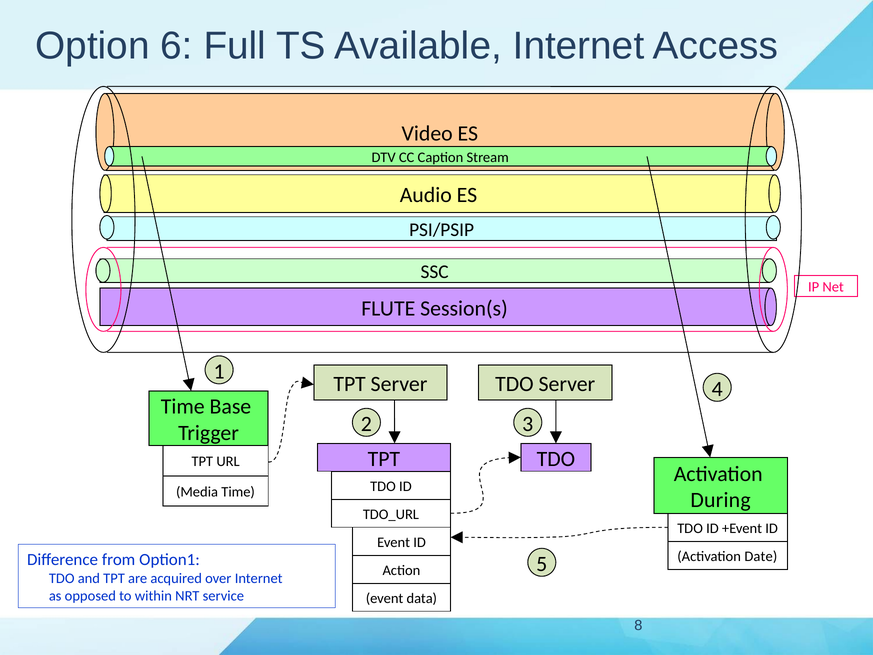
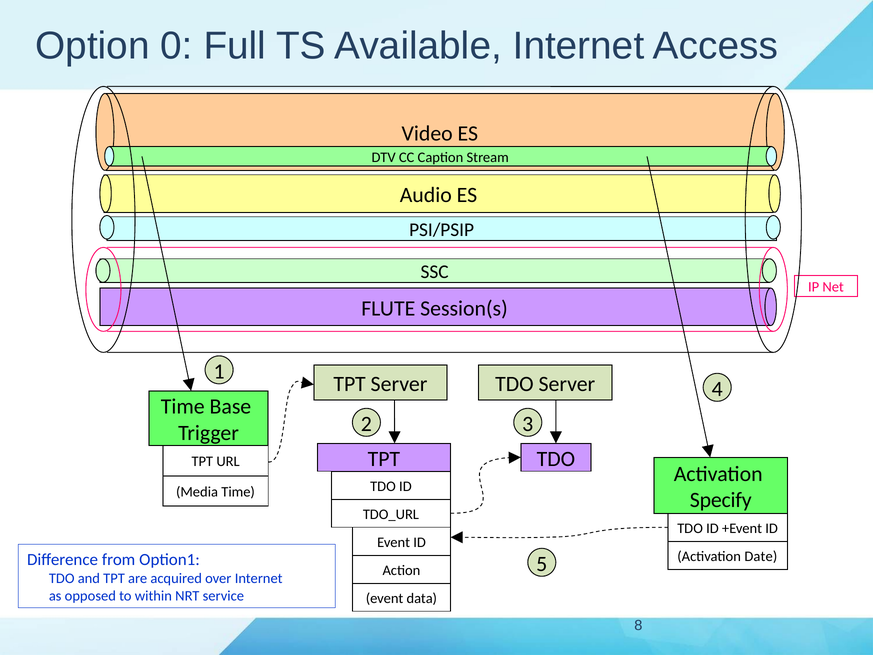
6: 6 -> 0
During: During -> Specify
